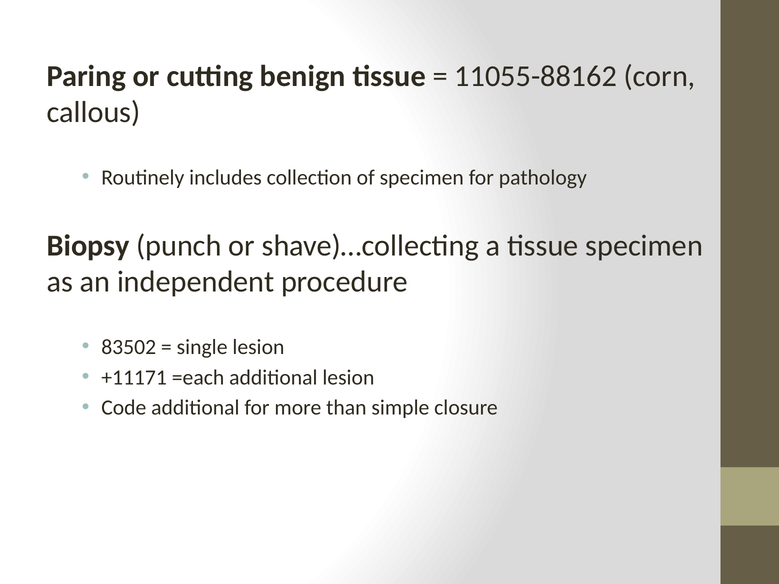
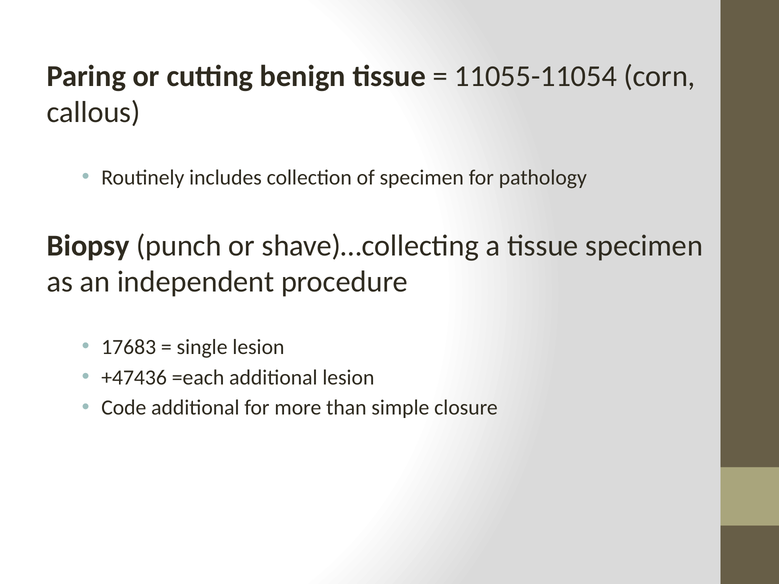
11055-88162: 11055-88162 -> 11055-11054
83502: 83502 -> 17683
+11171: +11171 -> +47436
